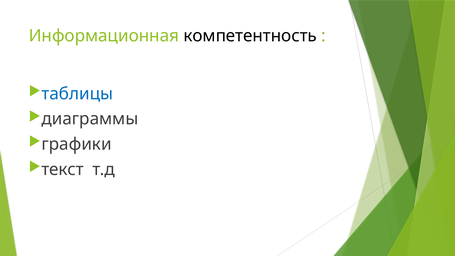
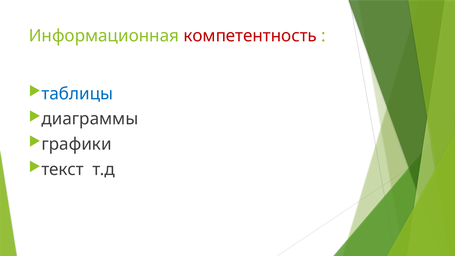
компетентность colour: black -> red
